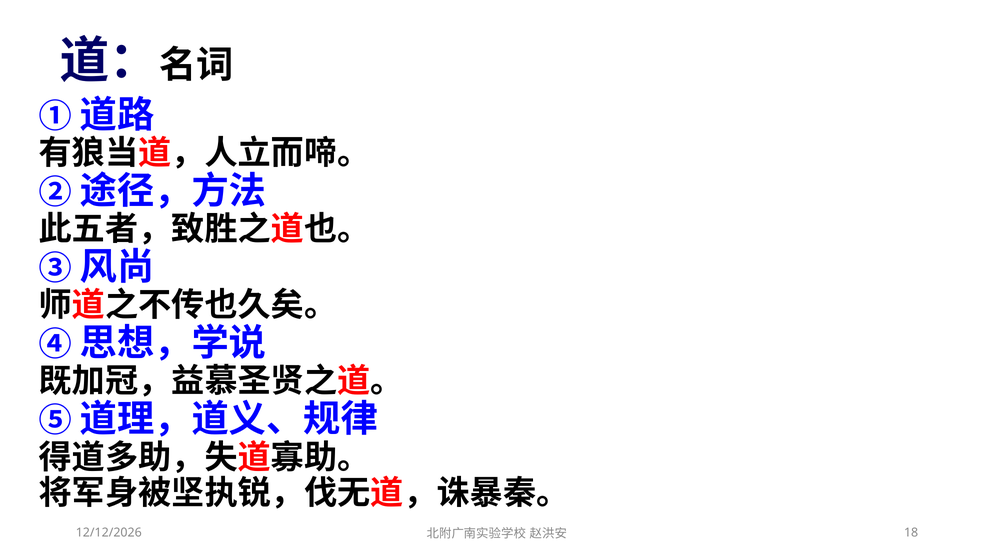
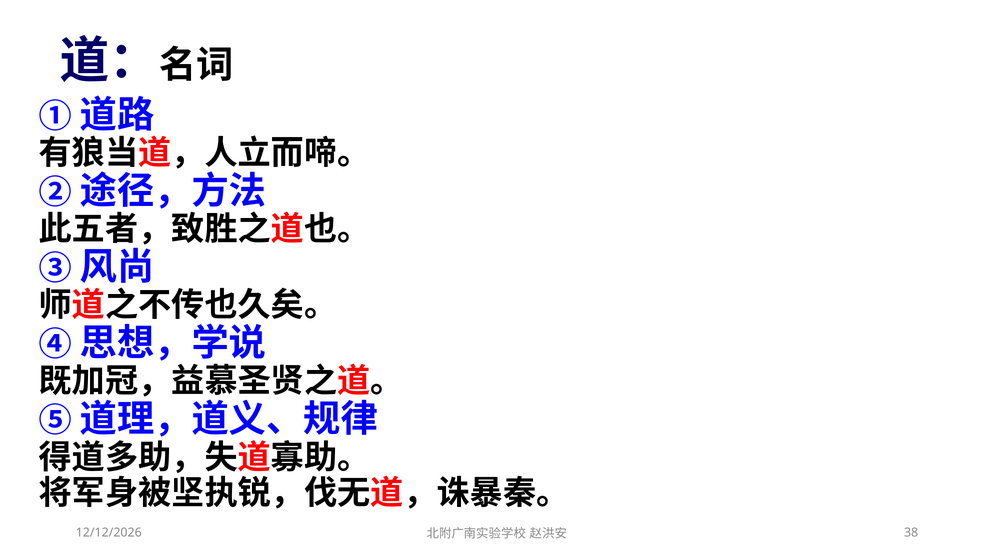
18: 18 -> 38
